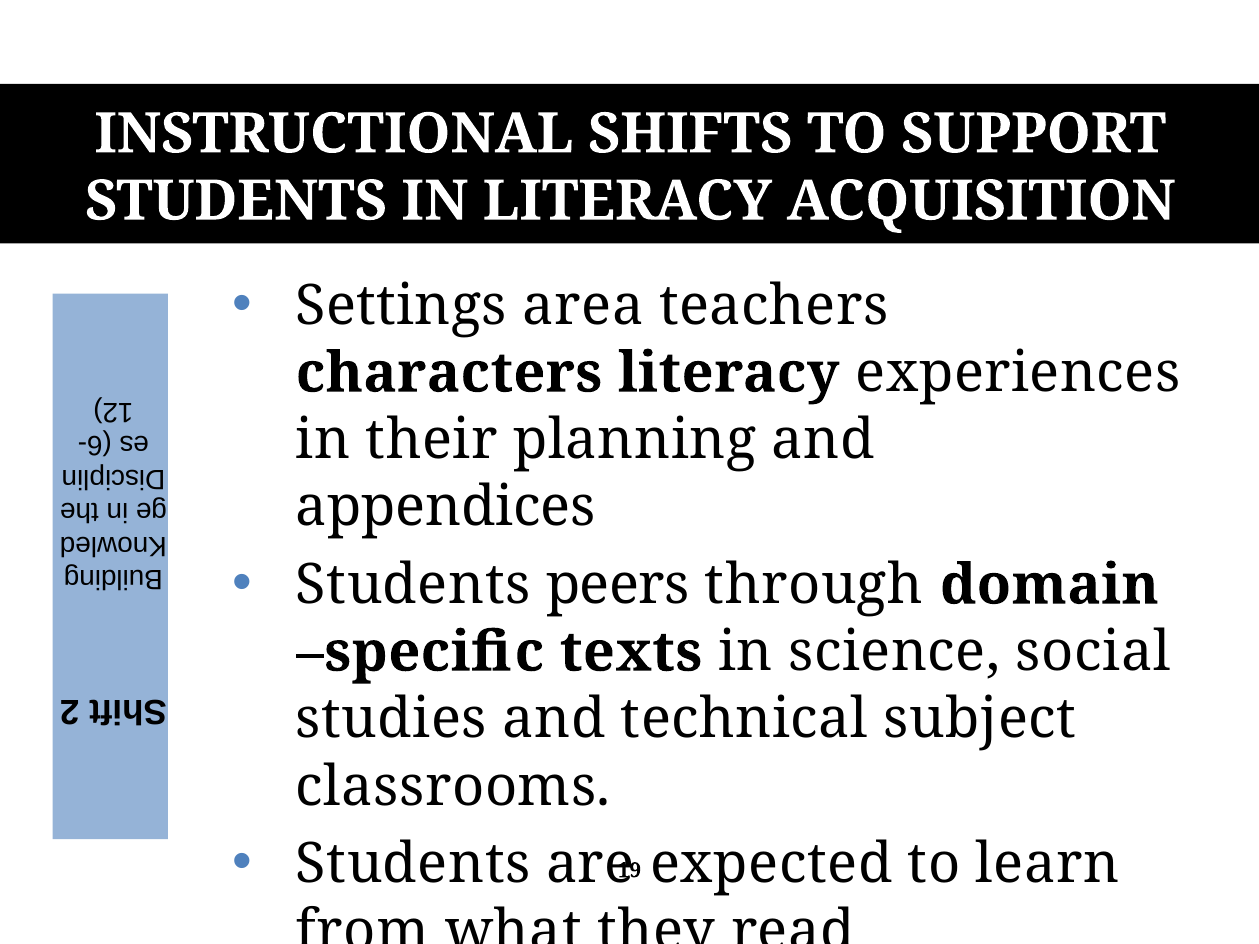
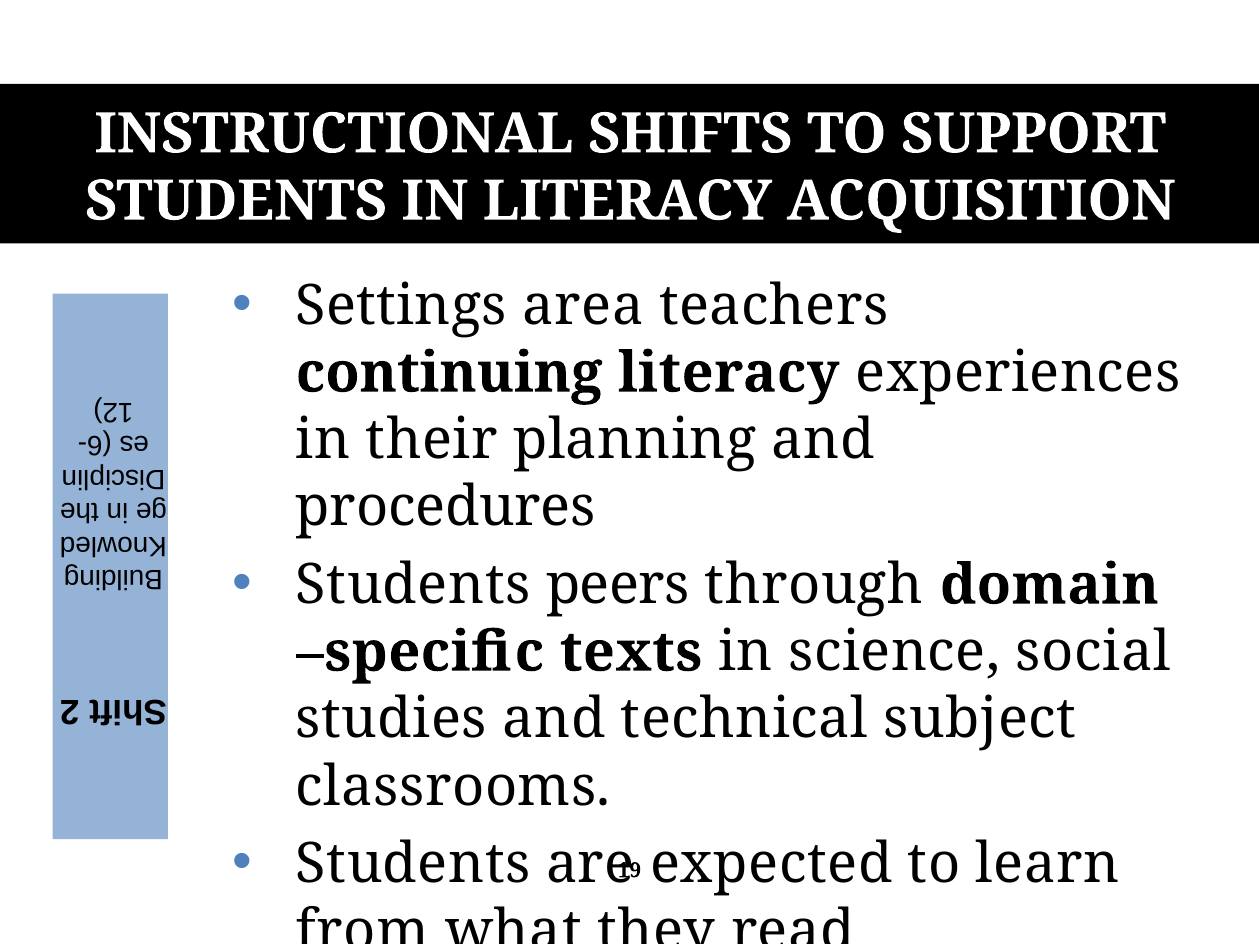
characters: characters -> continuing
appendices: appendices -> procedures
